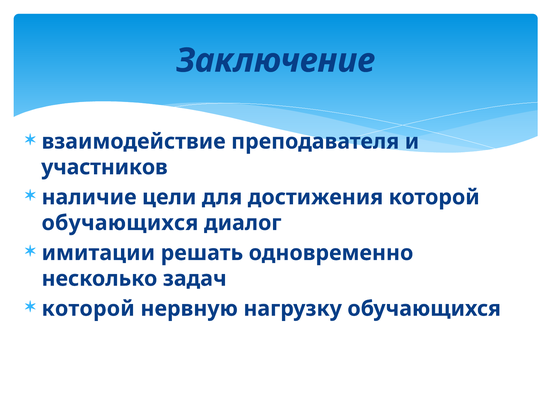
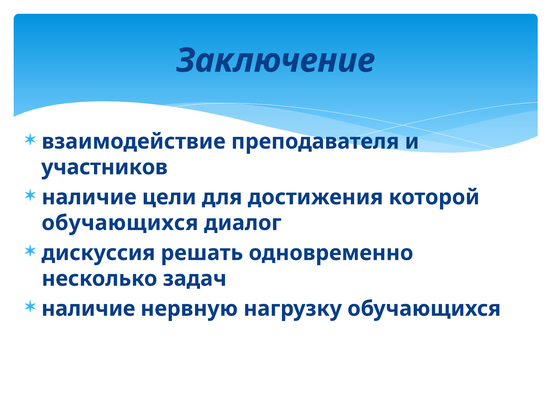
имитации: имитации -> дискуссия
которой at (88, 308): которой -> наличие
